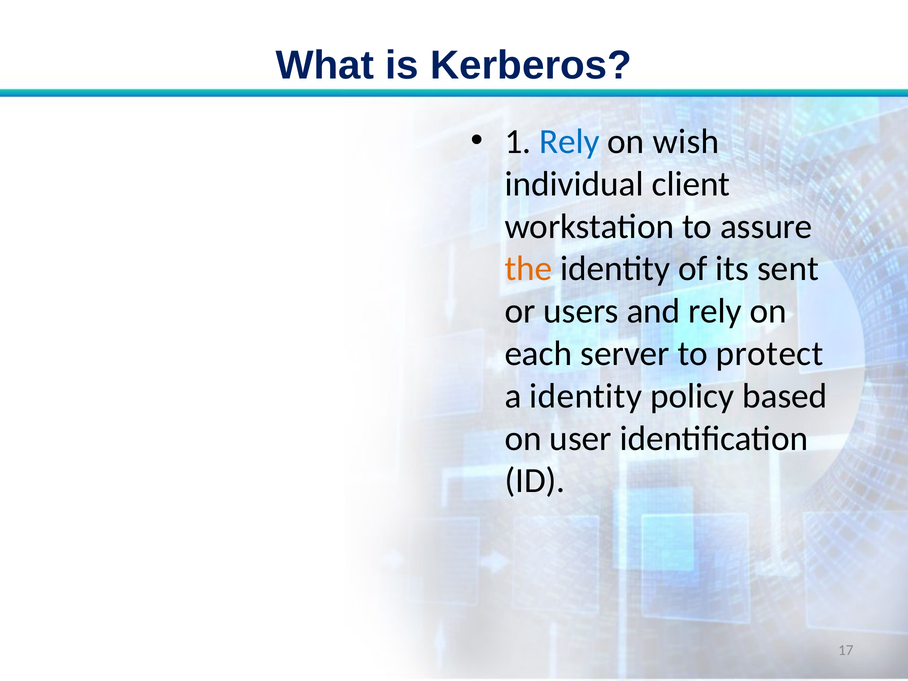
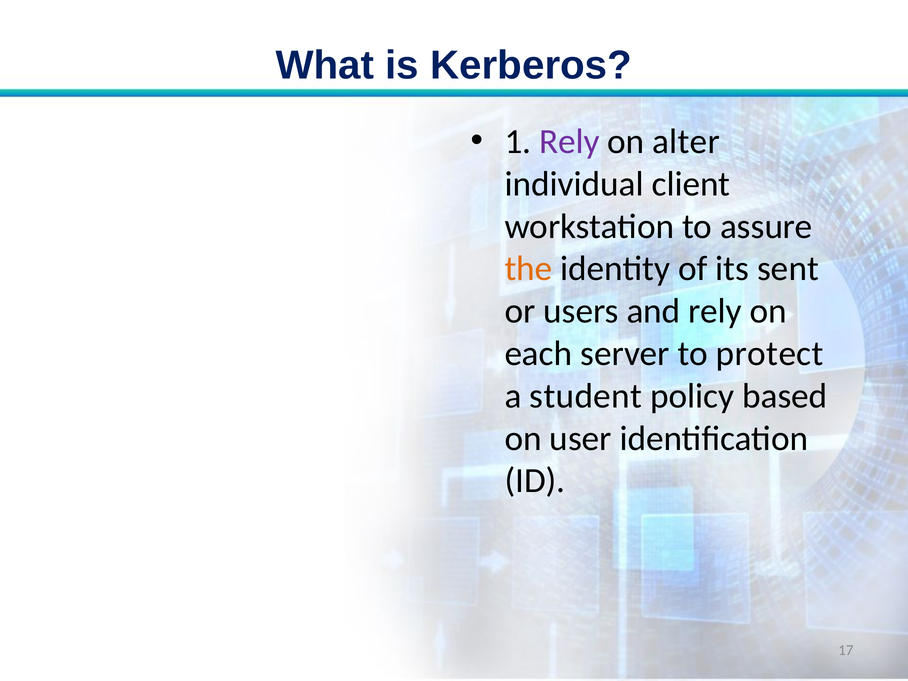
Rely at (569, 142) colour: blue -> purple
wish: wish -> alter
a identity: identity -> student
